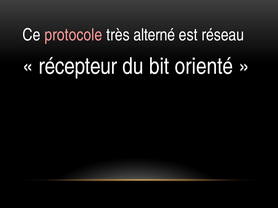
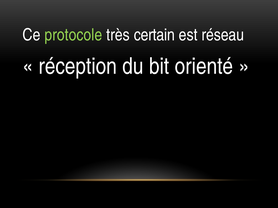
protocole colour: pink -> light green
alterné: alterné -> certain
récepteur: récepteur -> réception
